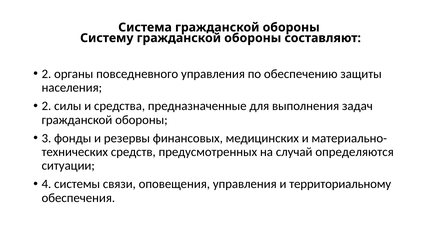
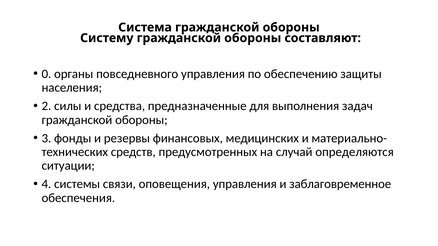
2 at (46, 74): 2 -> 0
территориальному: территориальному -> заблаговременное
